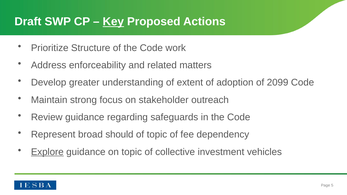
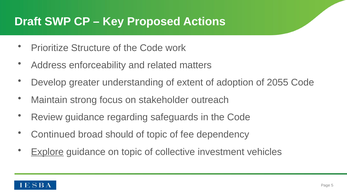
Key underline: present -> none
2099: 2099 -> 2055
Represent: Represent -> Continued
